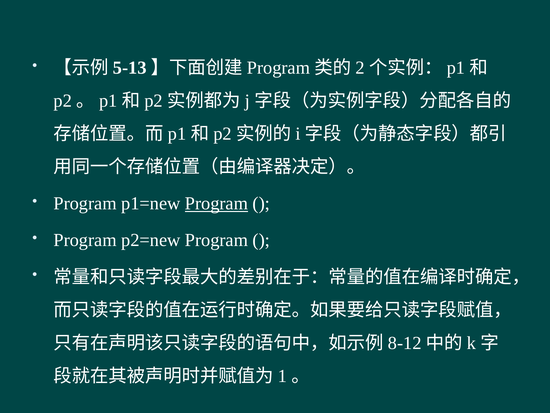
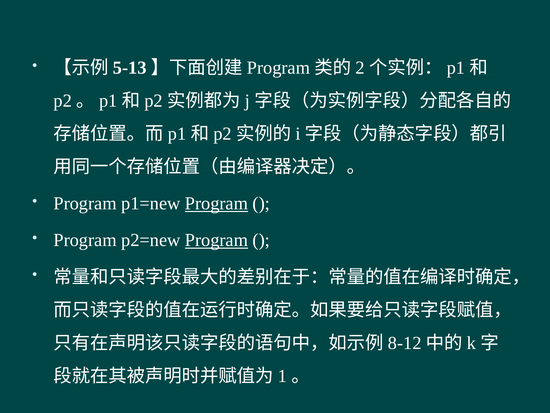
Program at (216, 240) underline: none -> present
